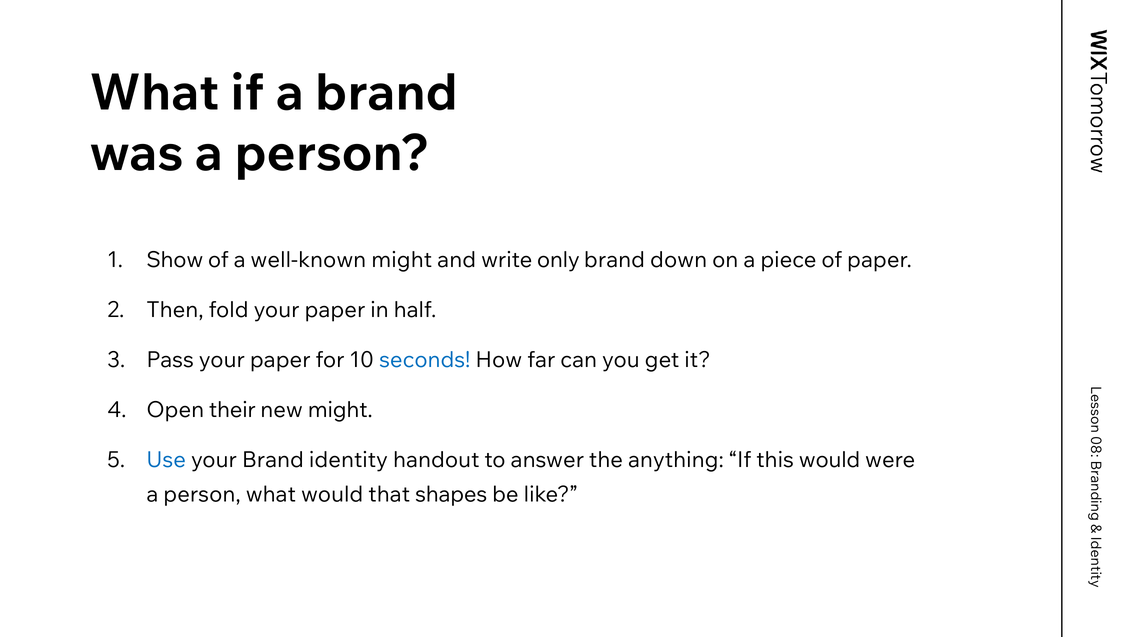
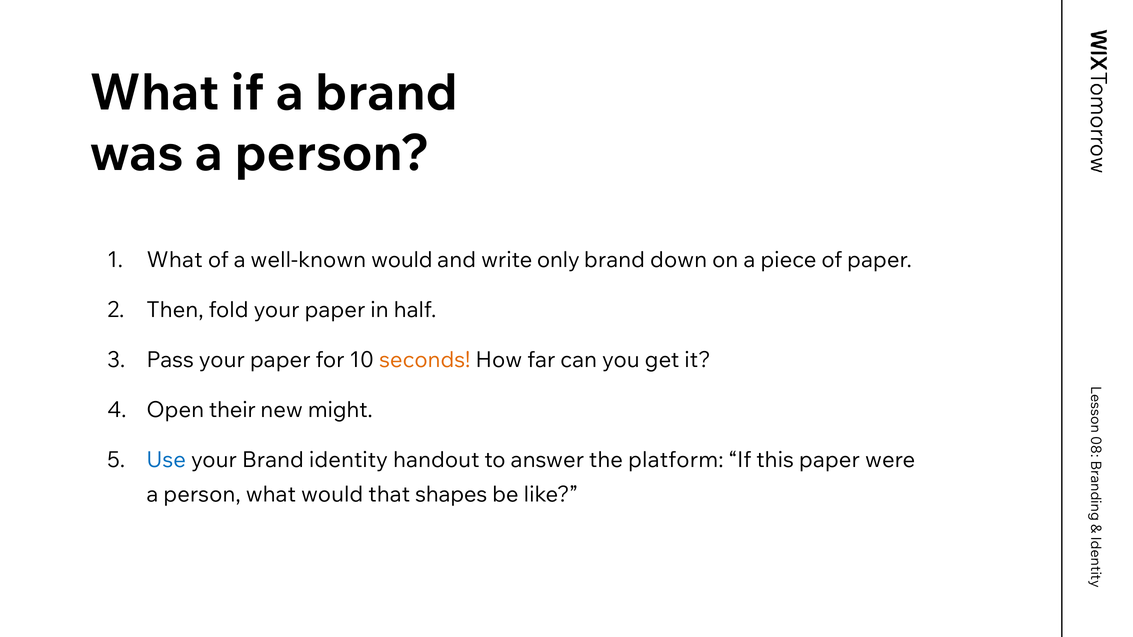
Show at (175, 260): Show -> What
well-known might: might -> would
seconds colour: blue -> orange
anything: anything -> platform
this would: would -> paper
